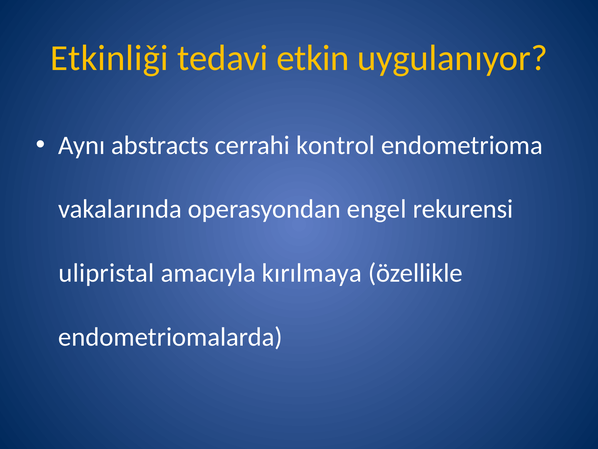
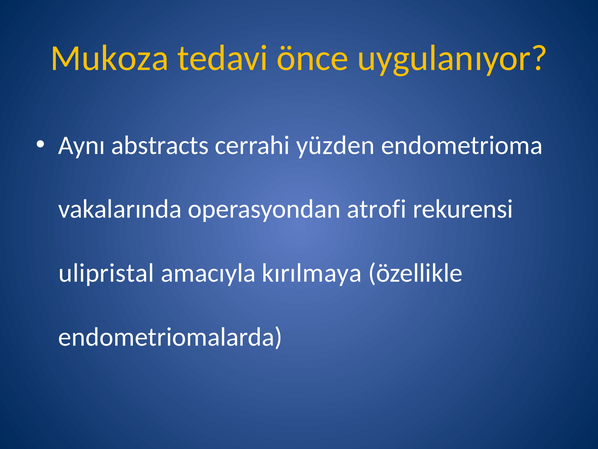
Etkinliǧi: Etkinliǧi -> Mukoza
etkin: etkin -> önce
kontrol: kontrol -> yüzden
engel: engel -> atrofi
